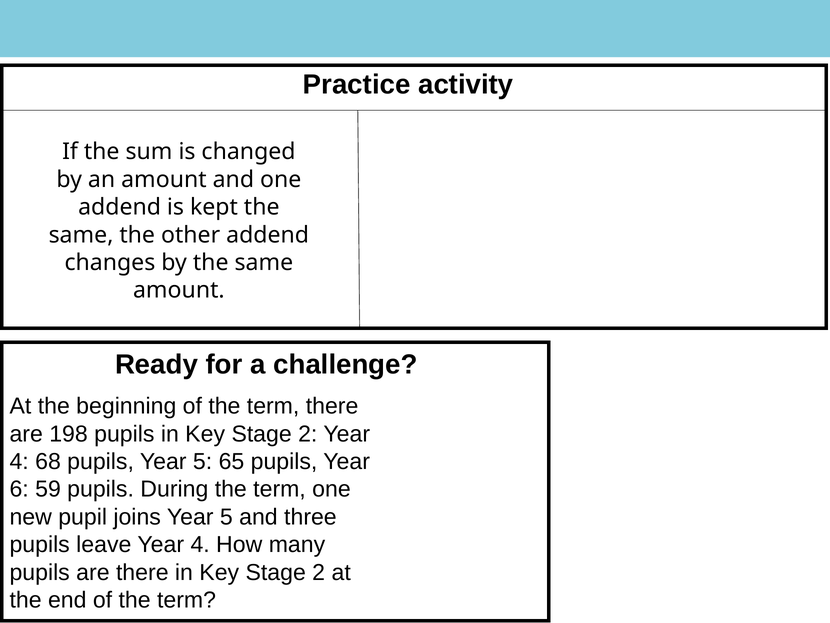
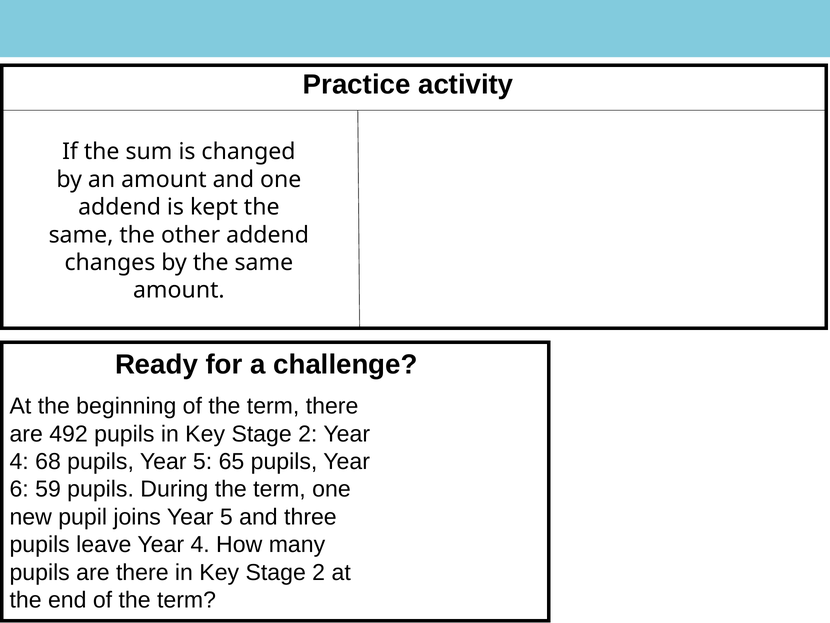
198: 198 -> 492
